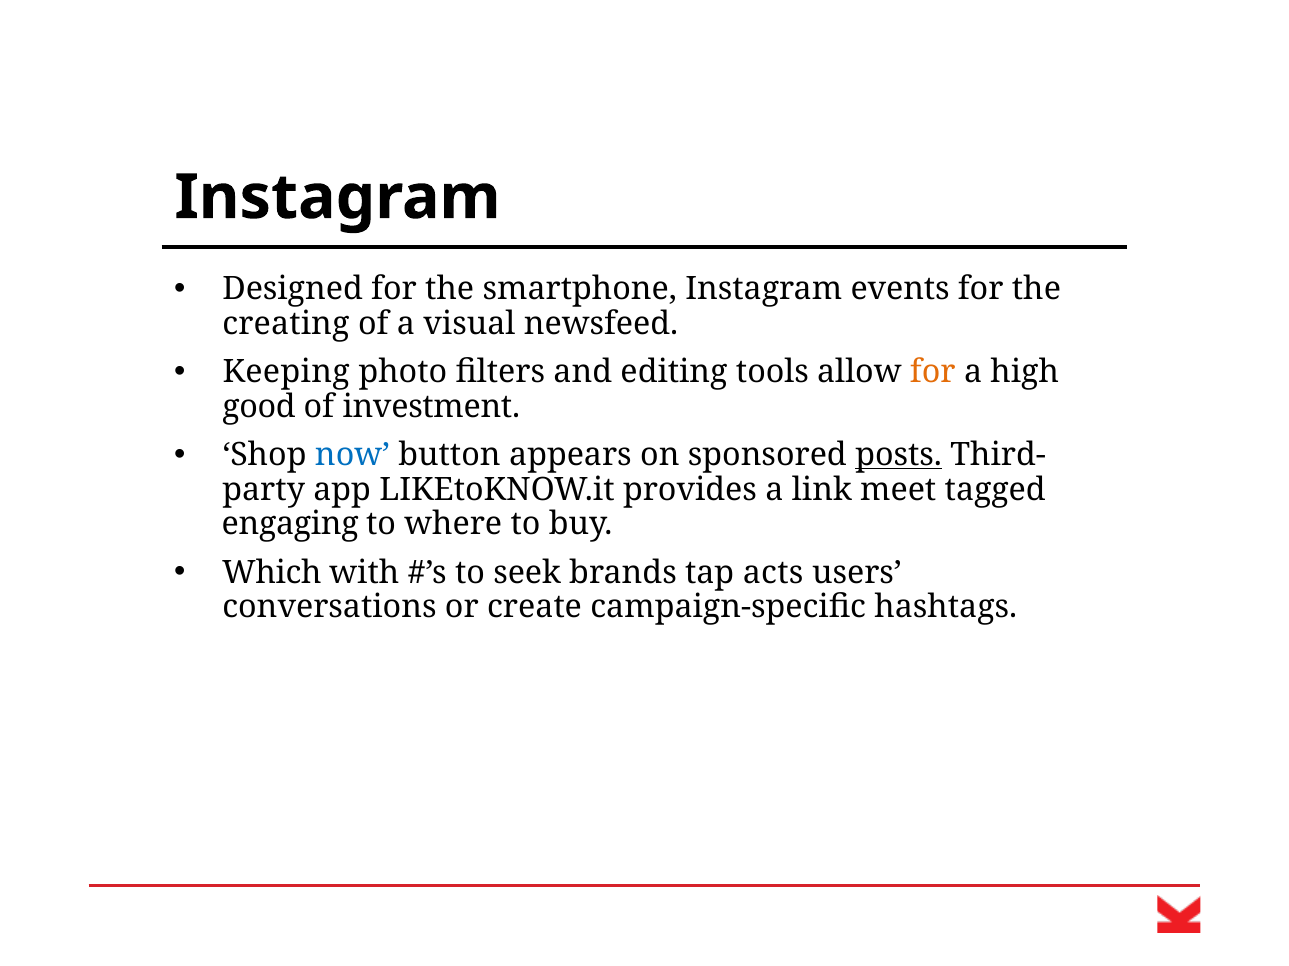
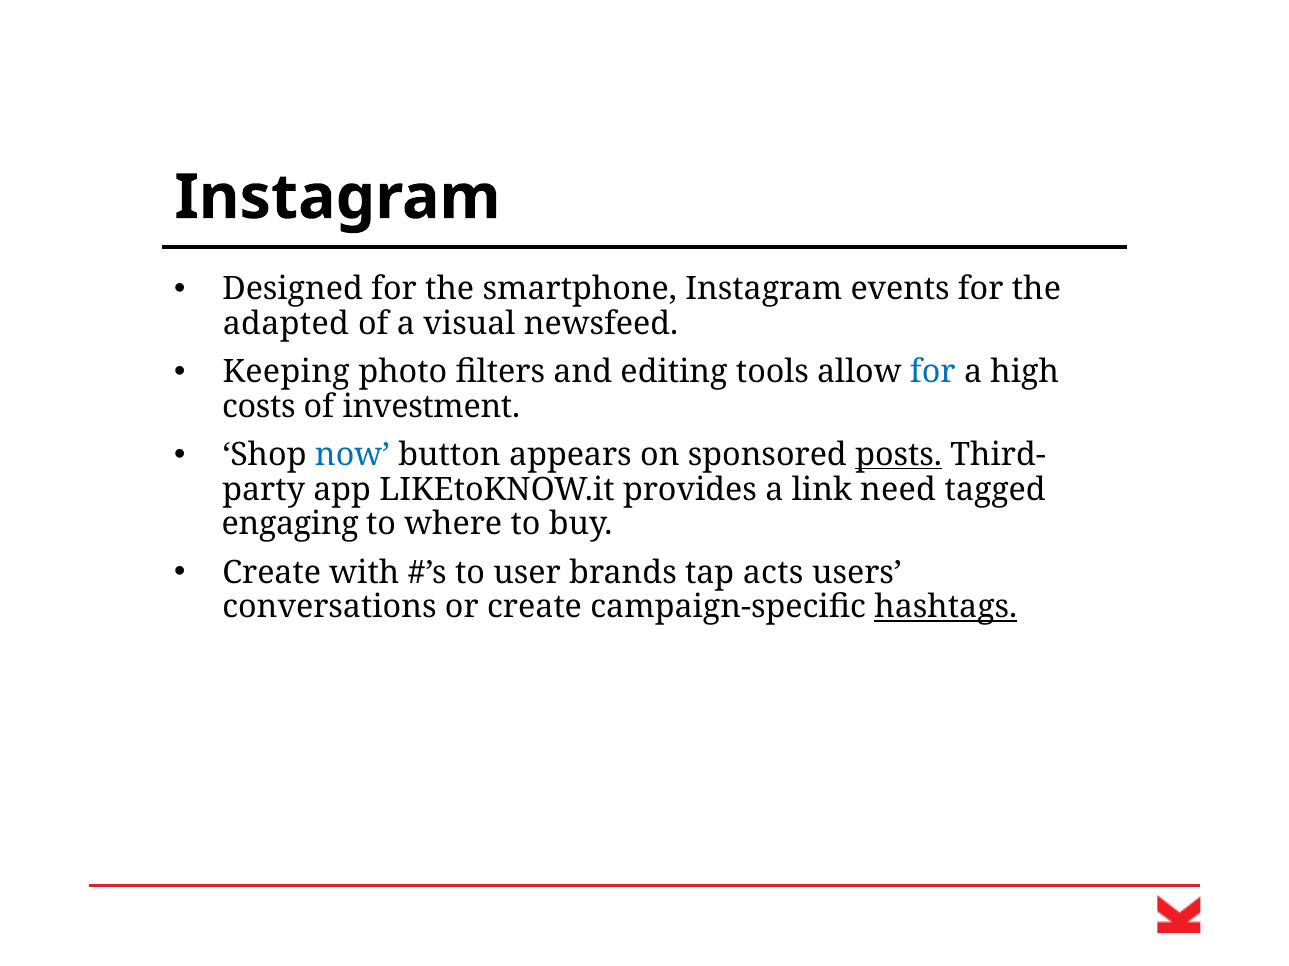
creating: creating -> adapted
for at (933, 372) colour: orange -> blue
good: good -> costs
meet: meet -> need
Which at (272, 573): Which -> Create
seek: seek -> user
hashtags underline: none -> present
